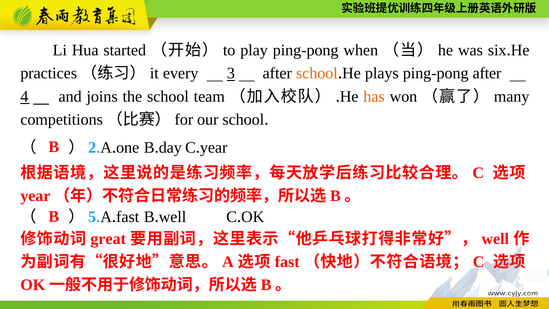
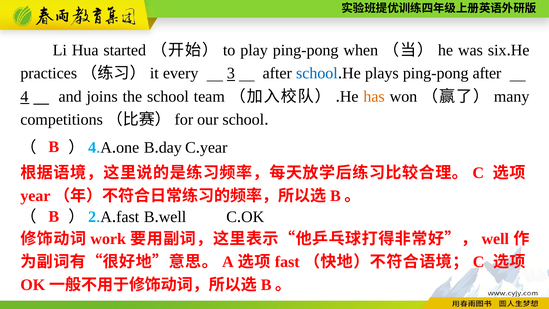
school at (317, 73) colour: orange -> blue
2 at (92, 147): 2 -> 4
5: 5 -> 2
great: great -> work
